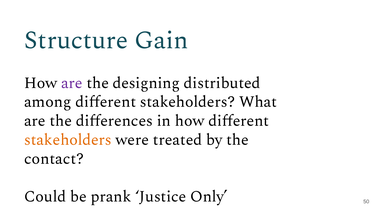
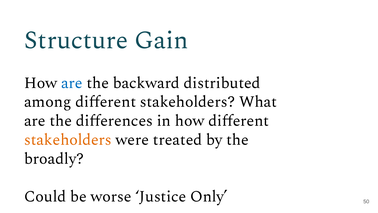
are at (72, 83) colour: purple -> blue
designing: designing -> backward
contact: contact -> broadly
prank: prank -> worse
